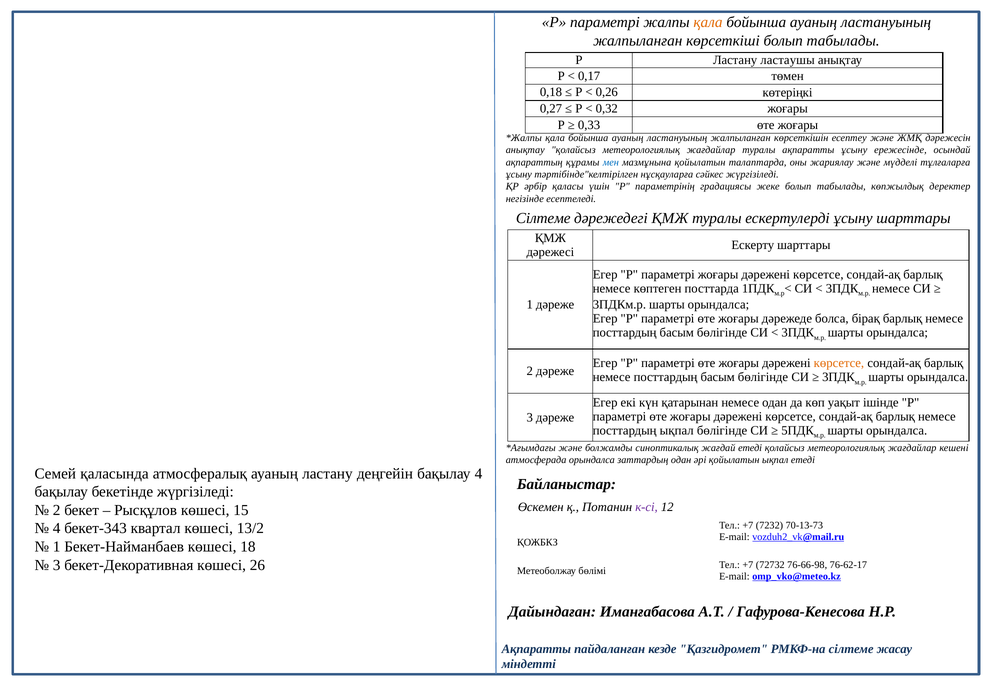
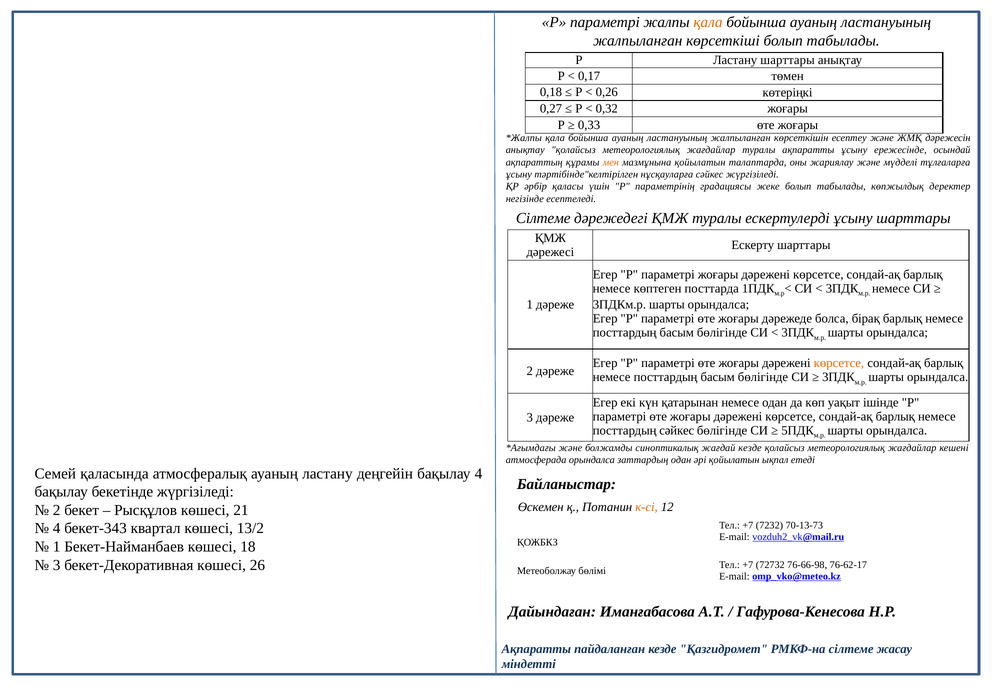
Ластану ластаушы: ластаушы -> шарттары
мен colour: blue -> orange
посттардың ықпал: ықпал -> сәйкес
жағдай етеді: етеді -> кезде
к-сі colour: purple -> orange
15: 15 -> 21
